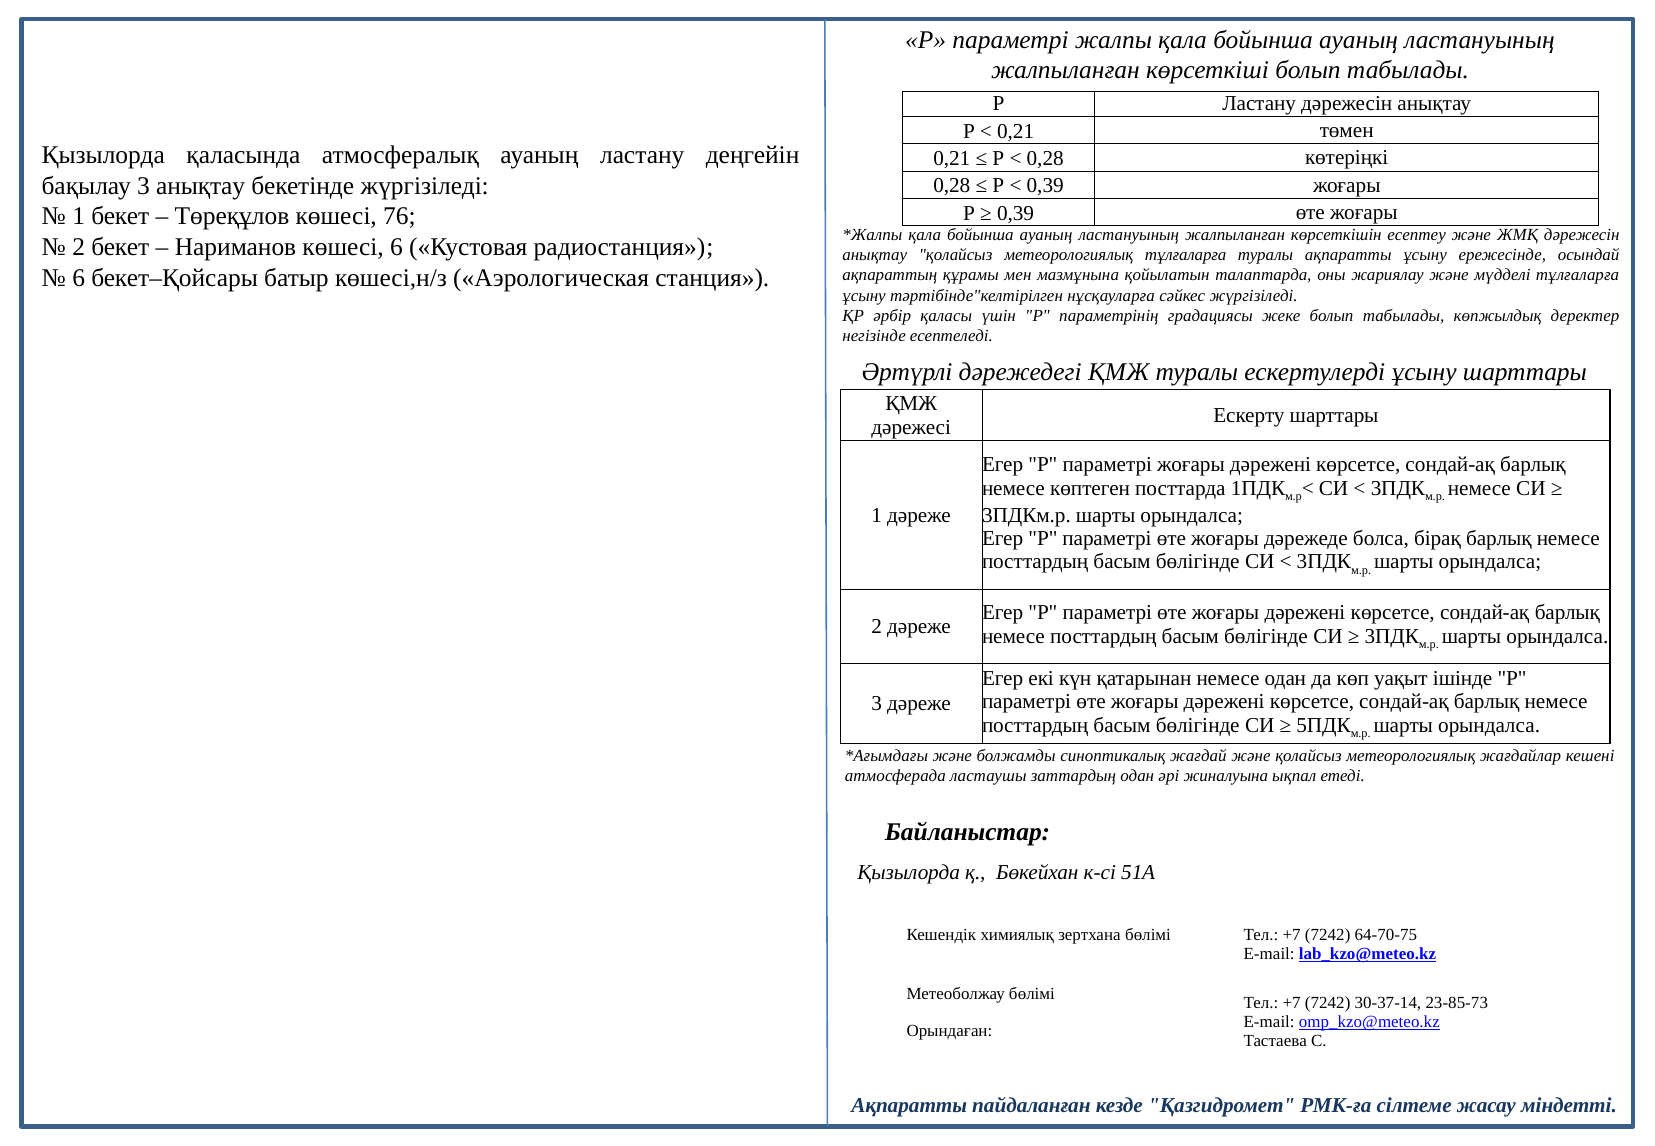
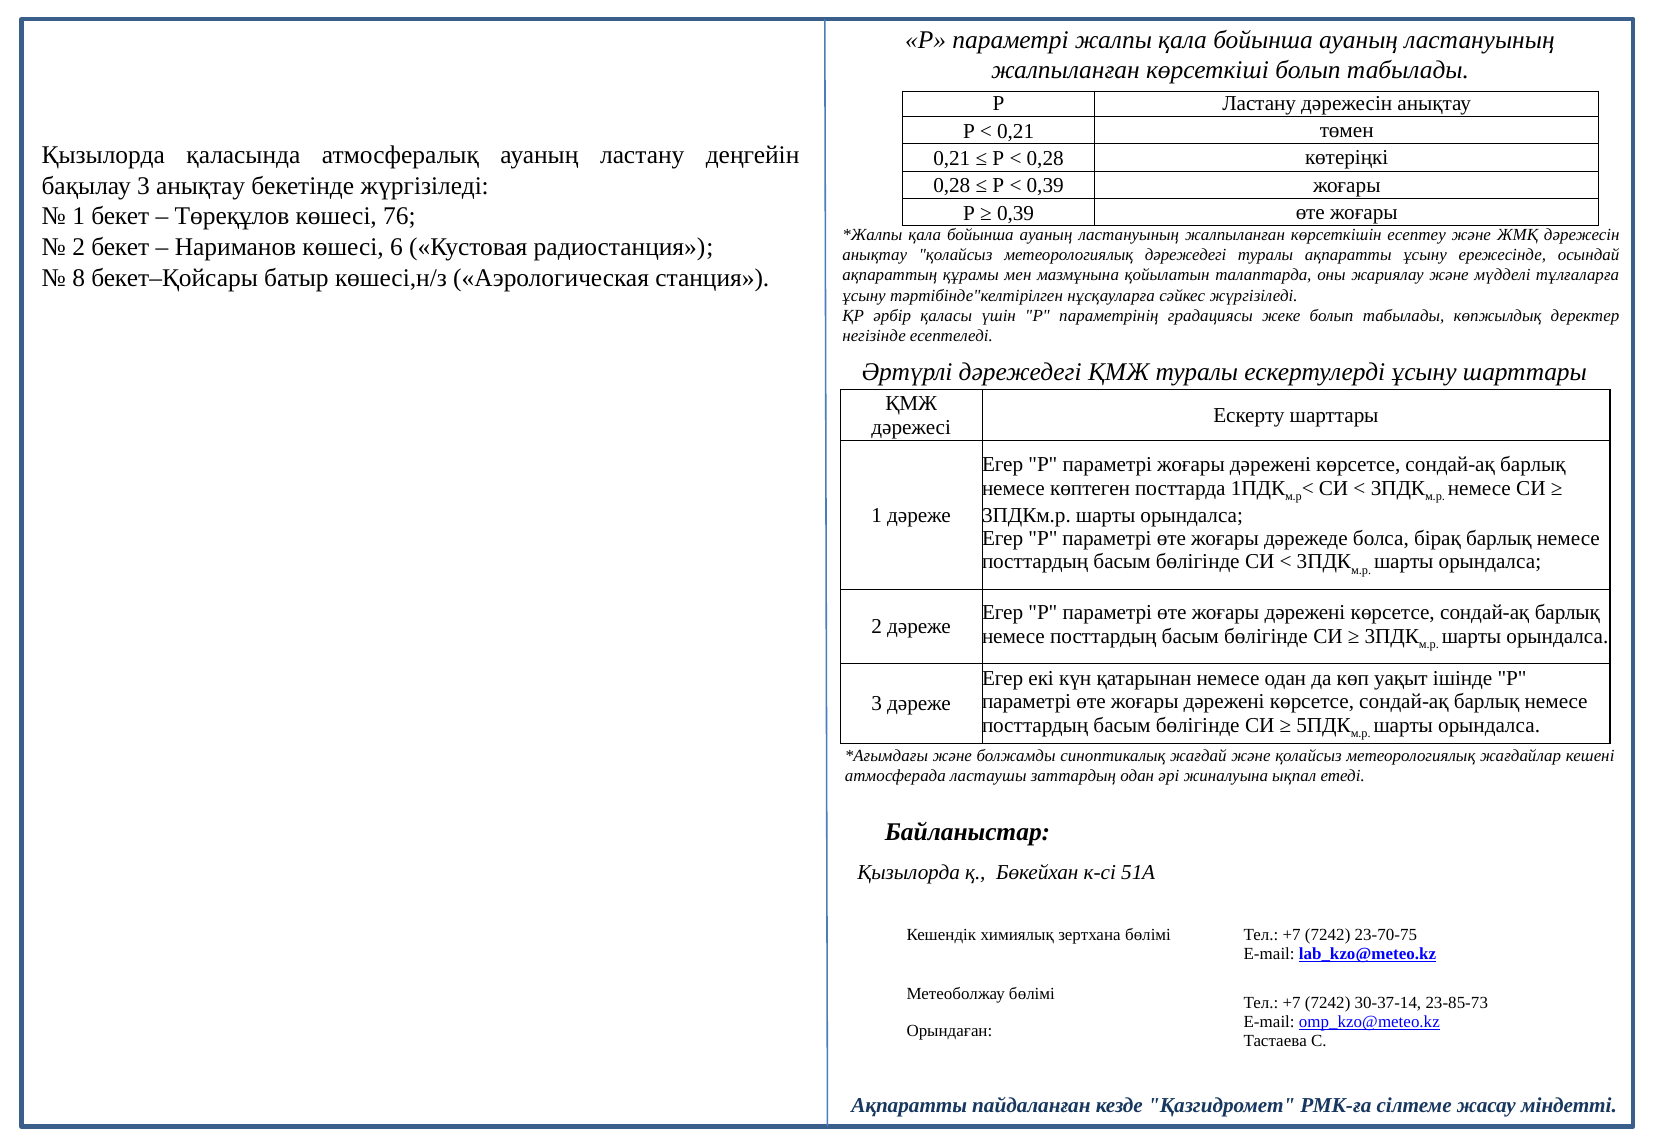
метеорологиялық тұлғаларға: тұлғаларға -> дәрежедегі
6 at (79, 278): 6 -> 8
64-70-75: 64-70-75 -> 23-70-75
